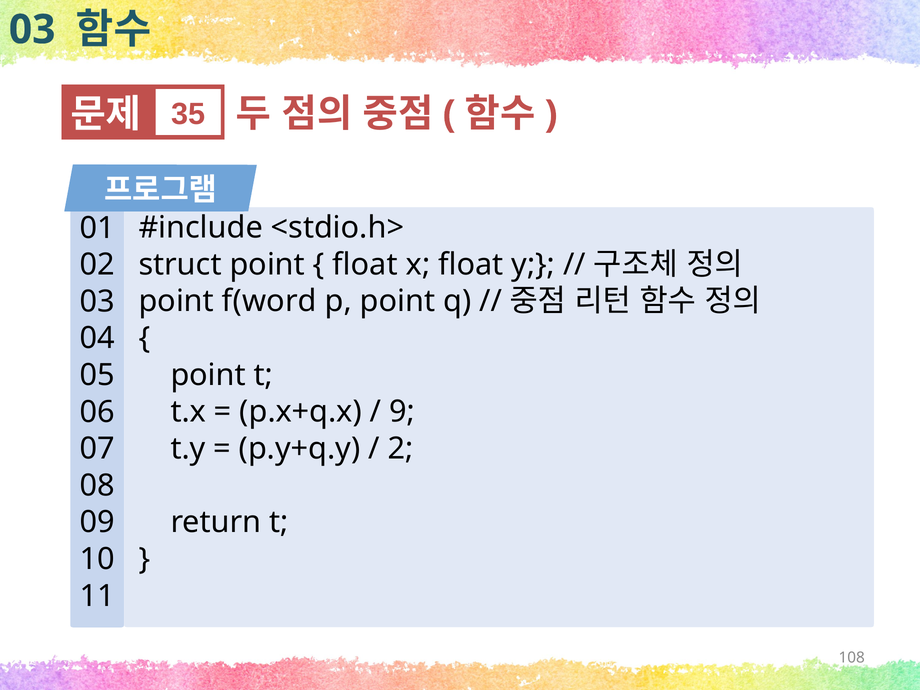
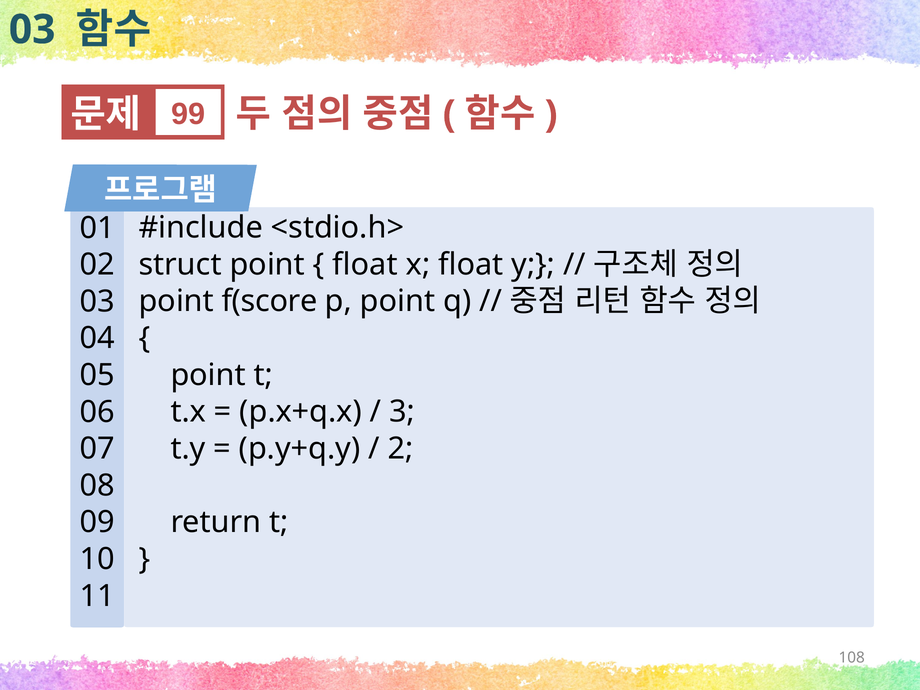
35: 35 -> 99
f(word: f(word -> f(score
9: 9 -> 3
